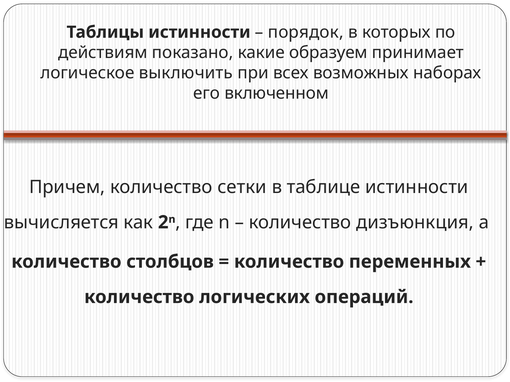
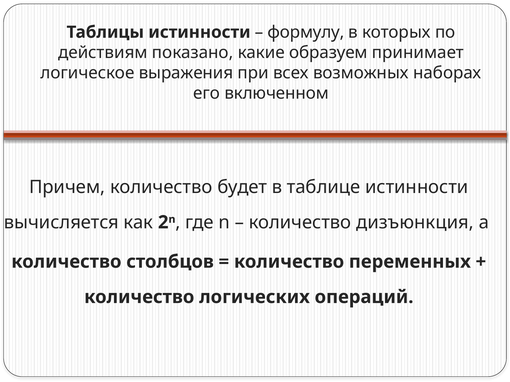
порядок: порядок -> формулу
выключить: выключить -> выражения
сетки: сетки -> будет
